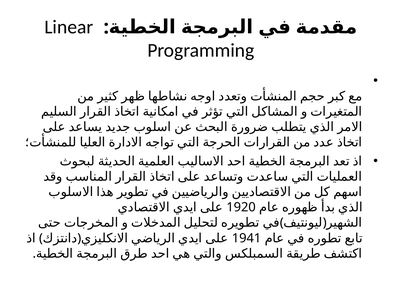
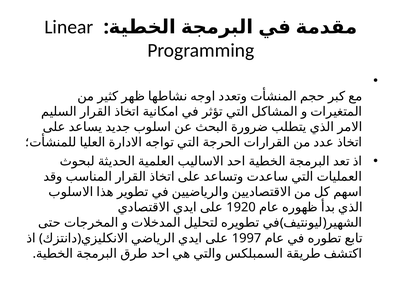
1941: 1941 -> 1997
